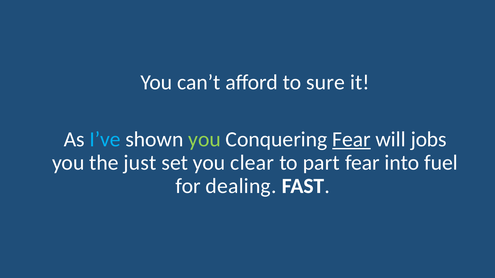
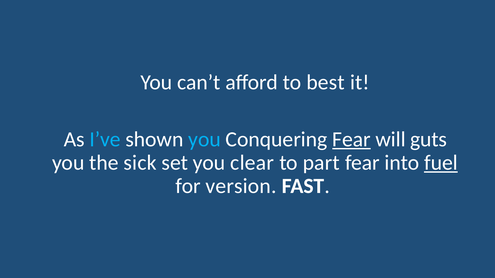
sure: sure -> best
you at (205, 139) colour: light green -> light blue
jobs: jobs -> guts
just: just -> sick
fuel underline: none -> present
dealing: dealing -> version
